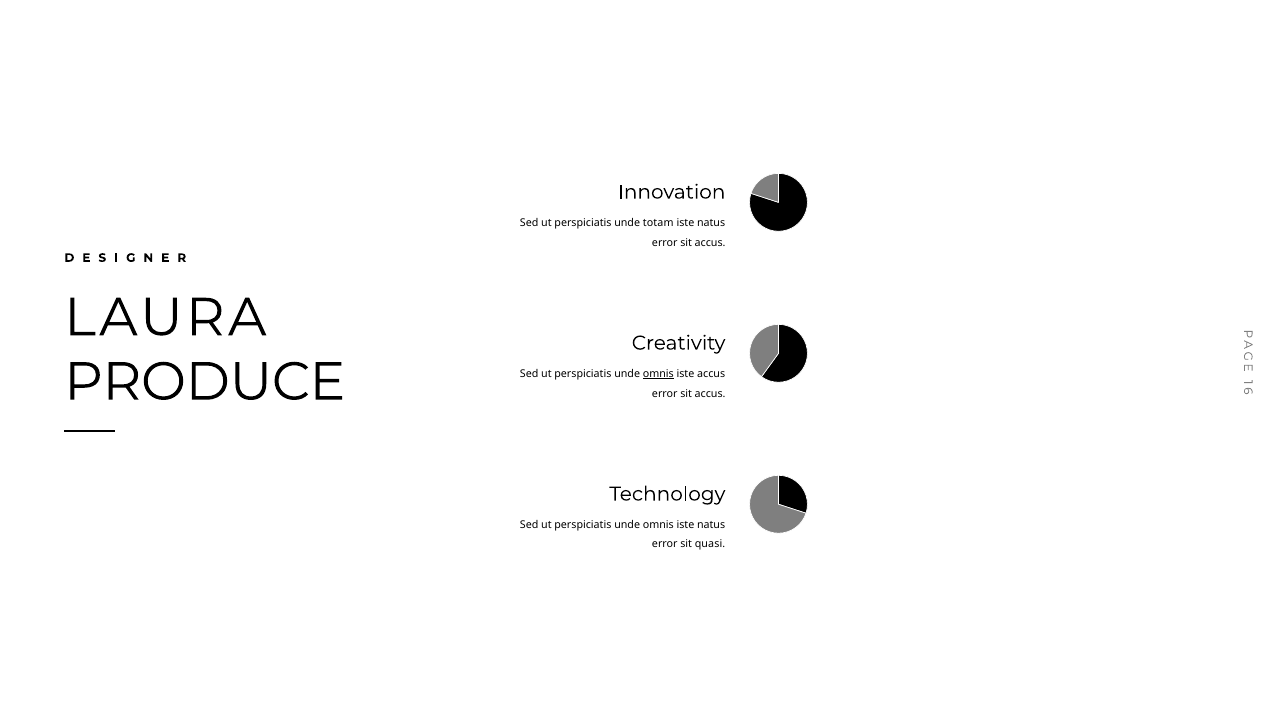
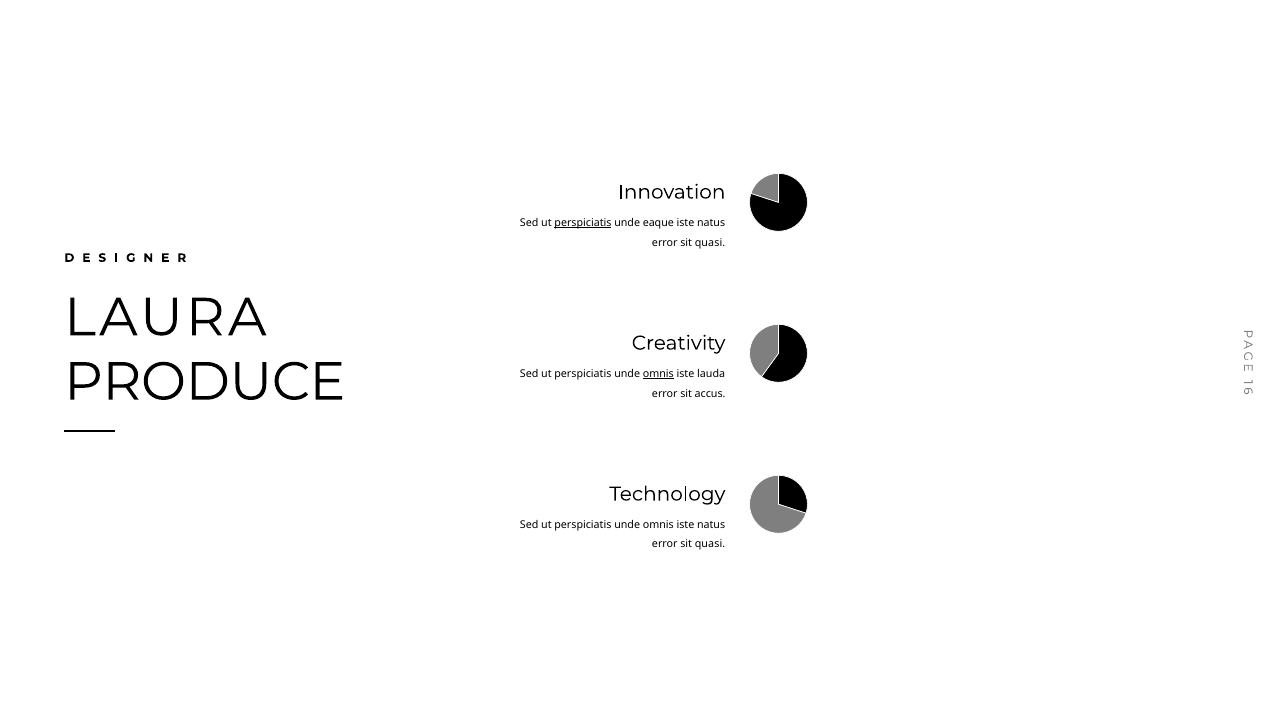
perspiciatis at (583, 223) underline: none -> present
totam: totam -> eaque
accus at (710, 242): accus -> quasi
iste accus: accus -> lauda
